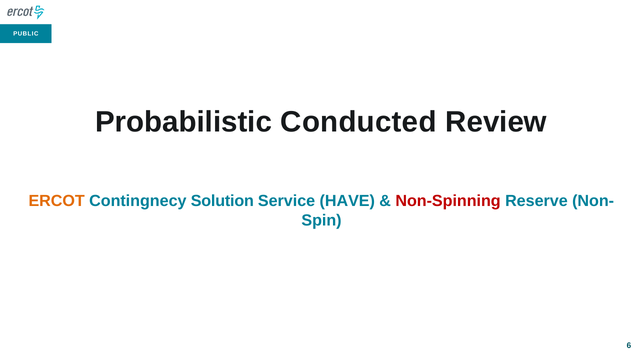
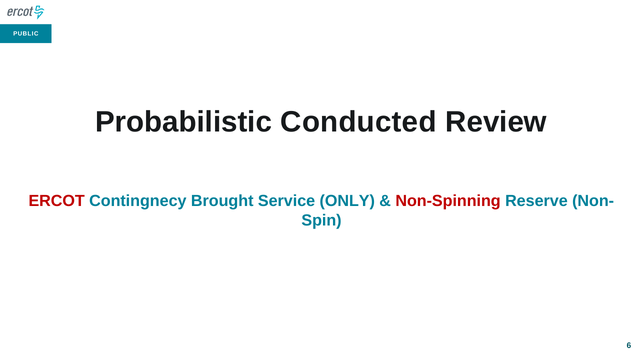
ERCOT colour: orange -> red
Solution: Solution -> Brought
HAVE: HAVE -> ONLY
